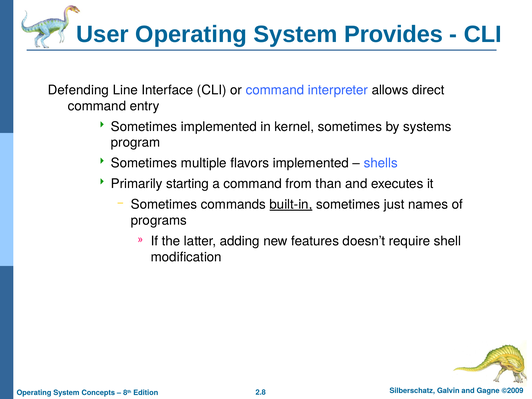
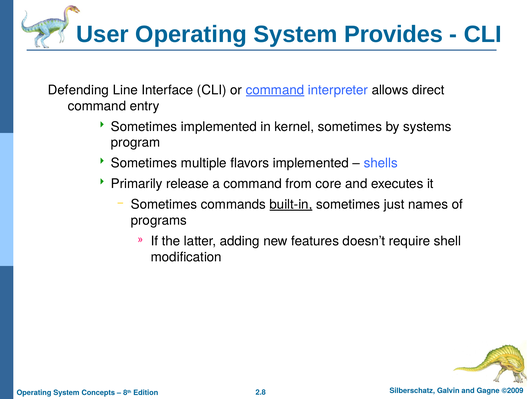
command at (275, 90) underline: none -> present
starting: starting -> release
than: than -> core
